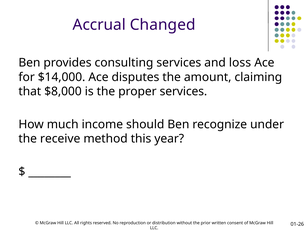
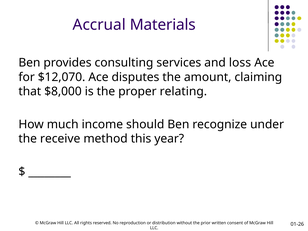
Changed: Changed -> Materials
$14,000: $14,000 -> $12,070
proper services: services -> relating
